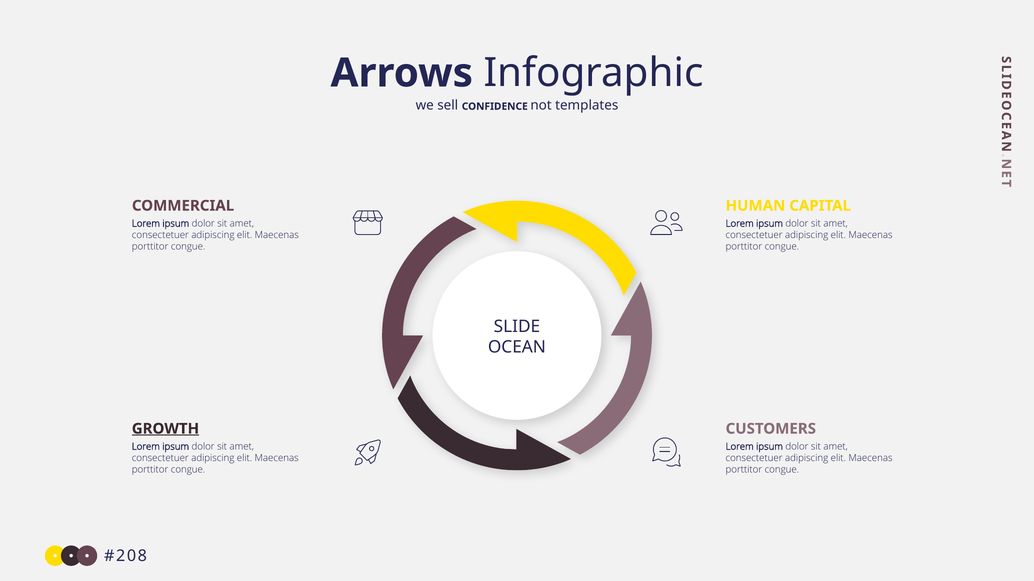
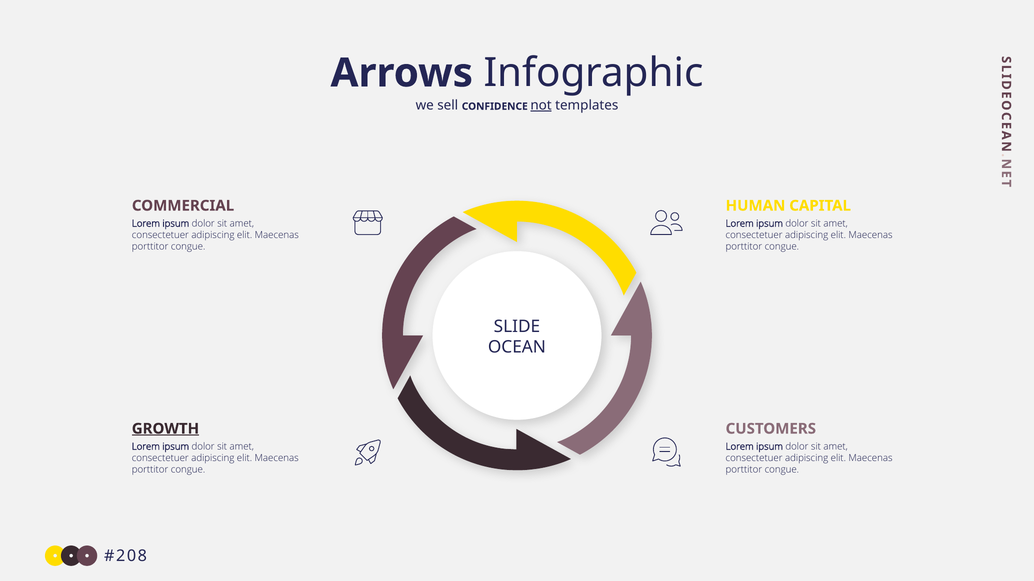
not underline: none -> present
